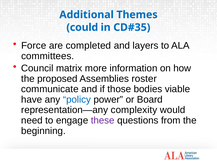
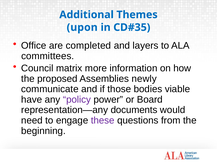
could: could -> upon
Force: Force -> Office
roster: roster -> newly
policy colour: blue -> purple
complexity: complexity -> documents
